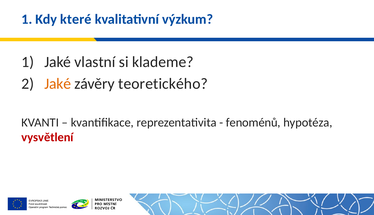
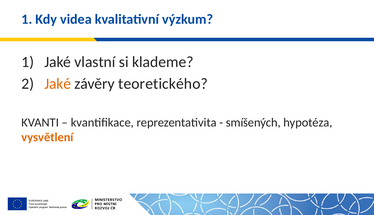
které: které -> videa
fenoménů: fenoménů -> smíšených
vysvětlení colour: red -> orange
